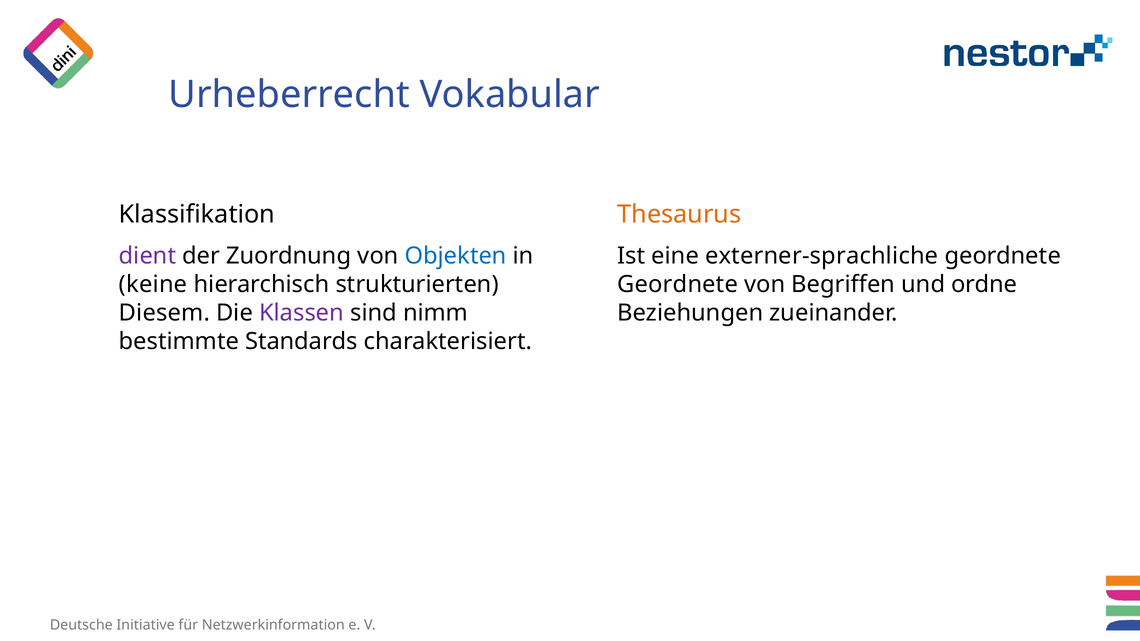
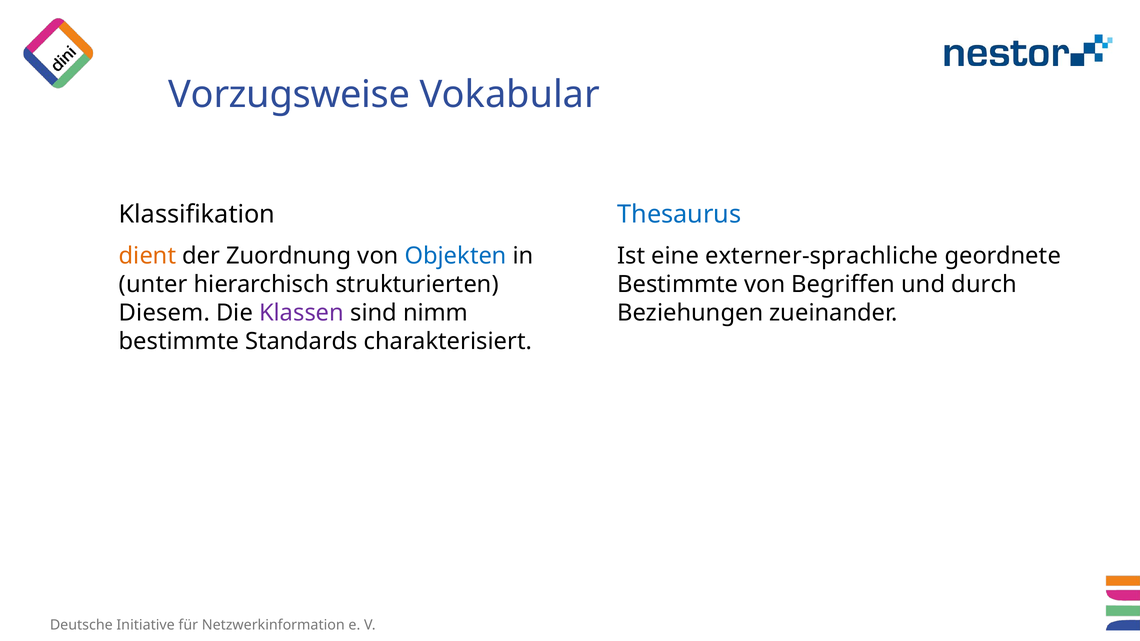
Urheberrecht: Urheberrecht -> Vorzugsweise
Thesaurus colour: orange -> blue
dient colour: purple -> orange
keine: keine -> unter
Geordnete at (678, 284): Geordnete -> Bestimmte
ordne: ordne -> durch
